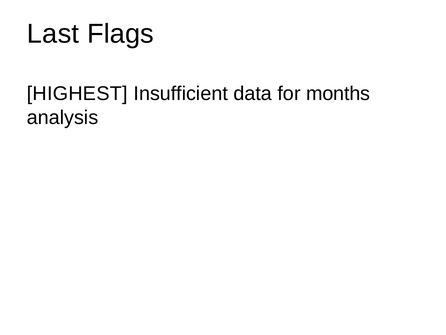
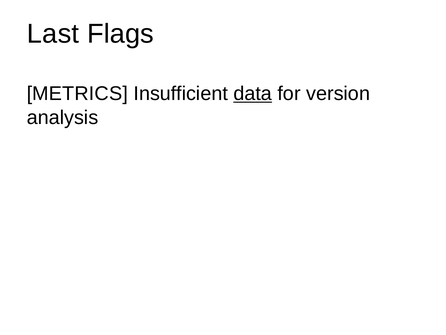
HIGHEST: HIGHEST -> METRICS
data underline: none -> present
months: months -> version
